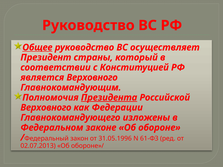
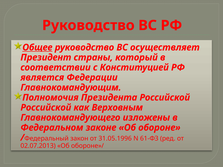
является Верховного: Верховного -> Федерации
Президента underline: present -> none
Верховного at (46, 108): Верховного -> Российской
Федерации: Федерации -> Верховным
